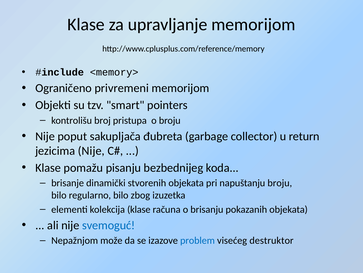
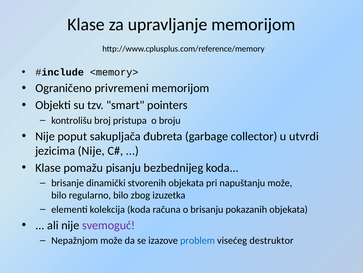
return: return -> utvrdi
napuštanju broju: broju -> može
kolekcija klase: klase -> koda
svemoguć colour: blue -> purple
